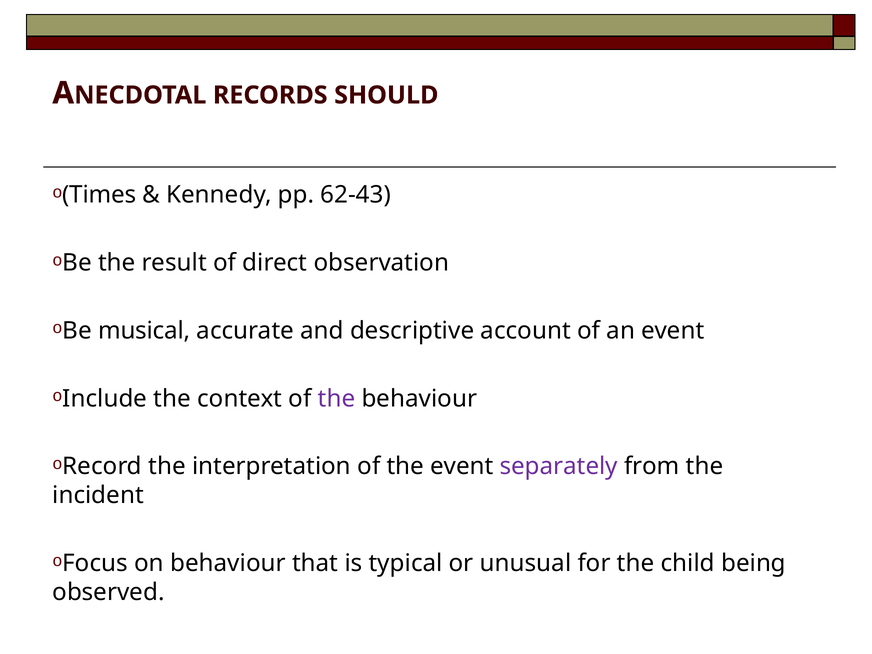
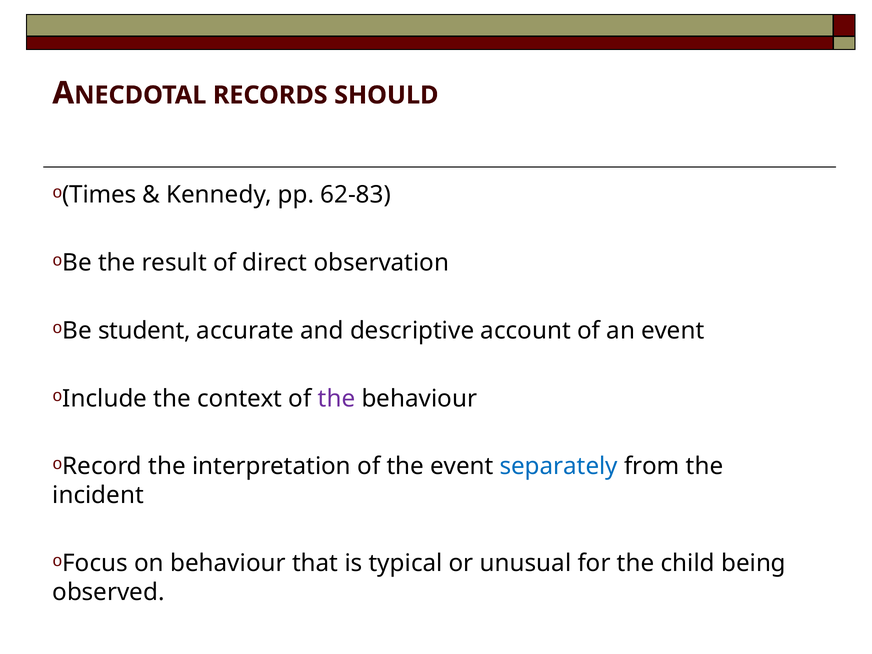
62-43: 62-43 -> 62-83
musical: musical -> student
separately colour: purple -> blue
